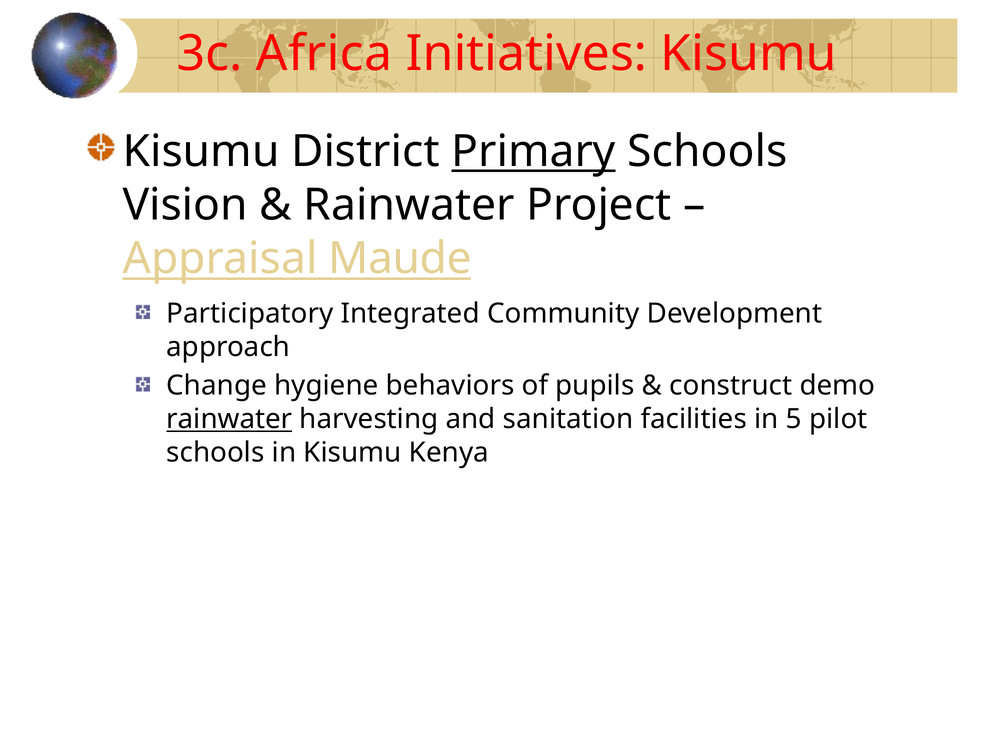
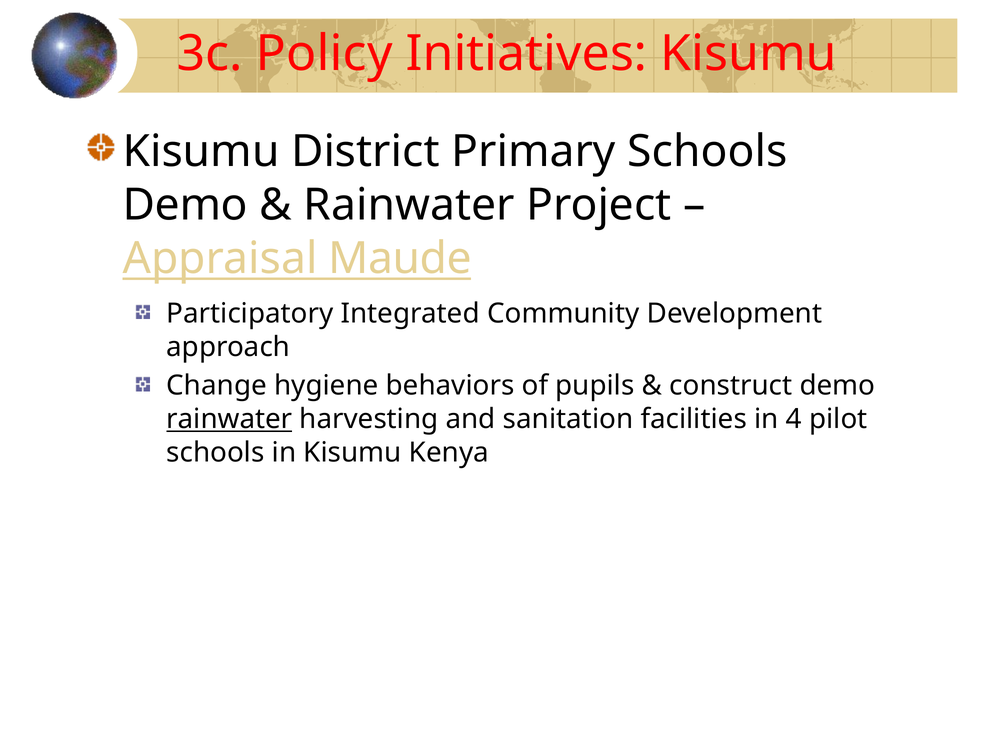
Africa: Africa -> Policy
Primary underline: present -> none
Vision at (185, 205): Vision -> Demo
5: 5 -> 4
